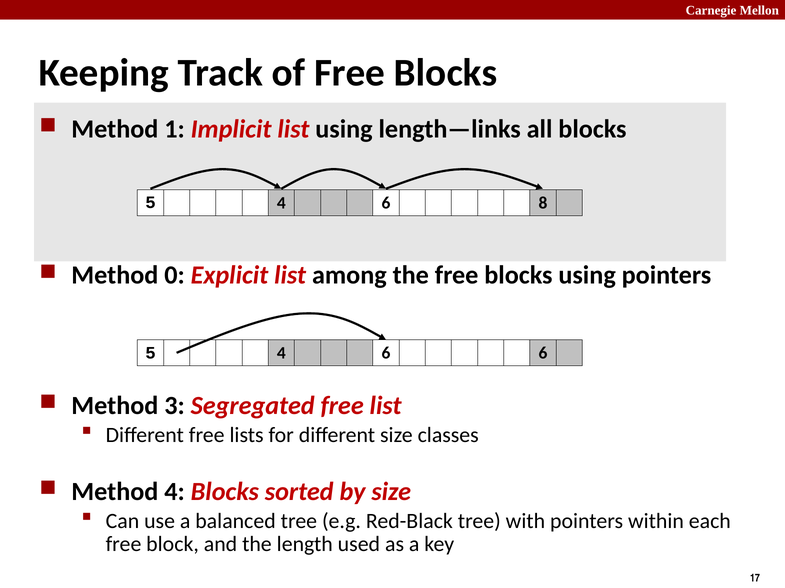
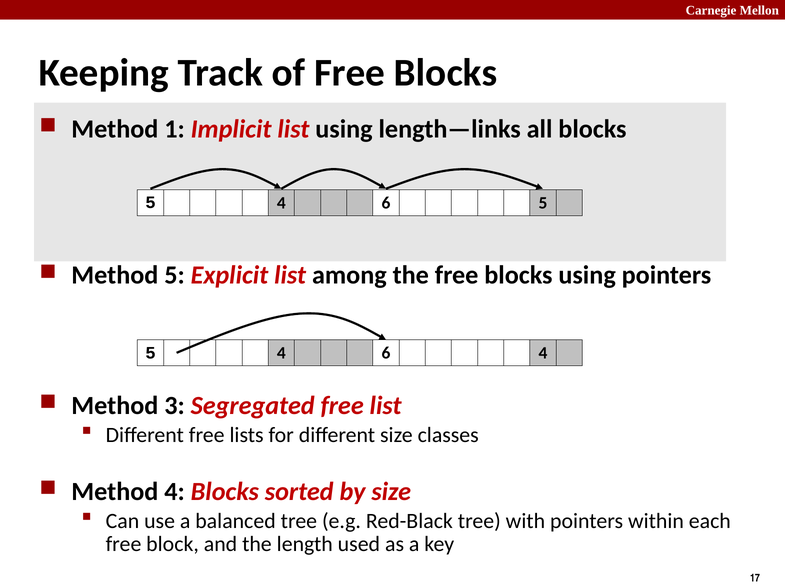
4 8: 8 -> 5
Method 0: 0 -> 5
4 6: 6 -> 4
